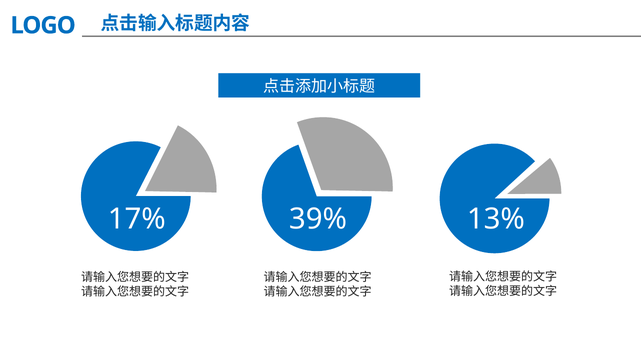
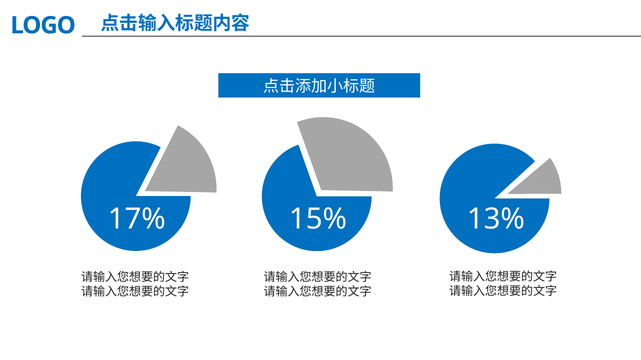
39%: 39% -> 15%
